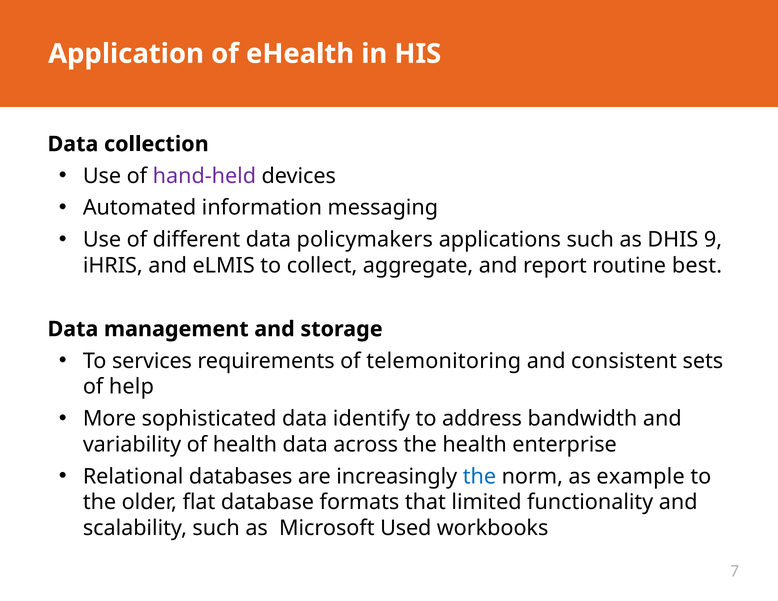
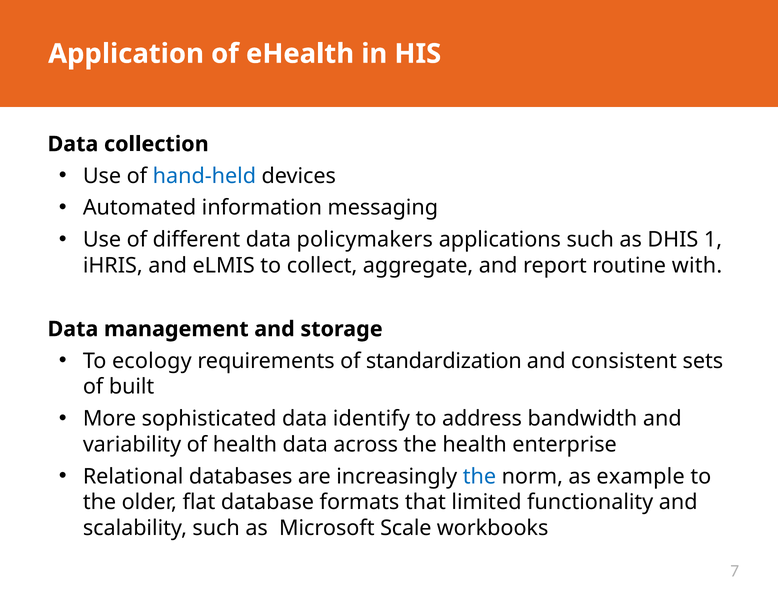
hand-held colour: purple -> blue
9: 9 -> 1
best: best -> with
services: services -> ecology
telemonitoring: telemonitoring -> standardization
help: help -> built
Used: Used -> Scale
